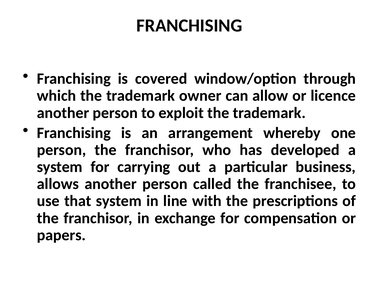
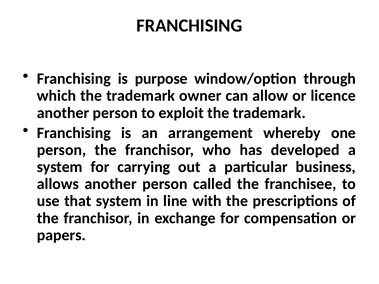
covered: covered -> purpose
